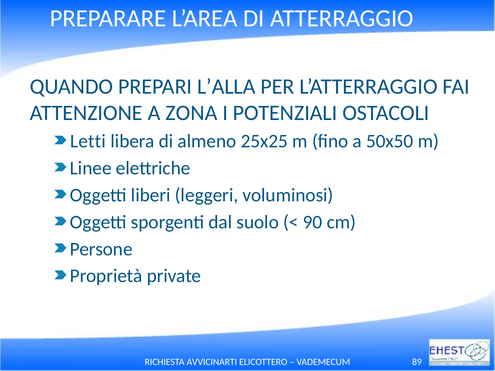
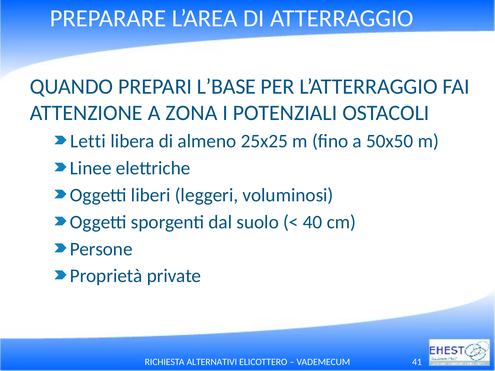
L’ALLA: L’ALLA -> L’BASE
90: 90 -> 40
AVVICINARTI: AVVICINARTI -> ALTERNATIVI
89: 89 -> 41
